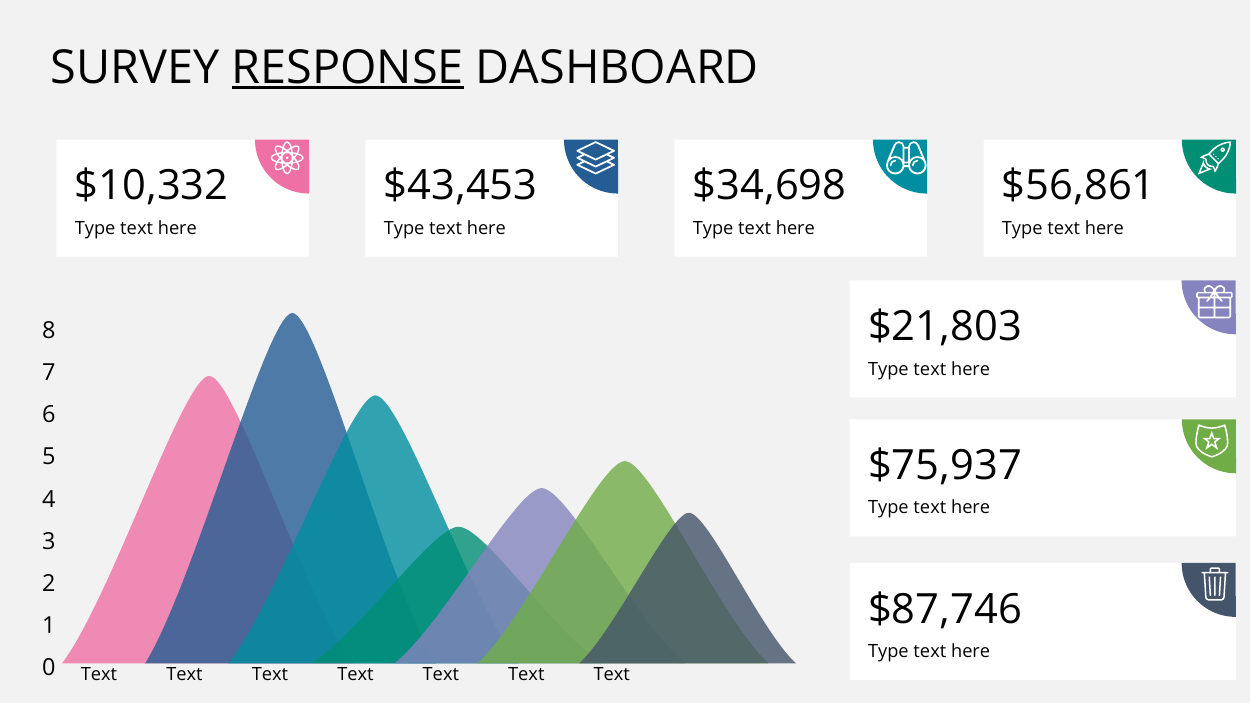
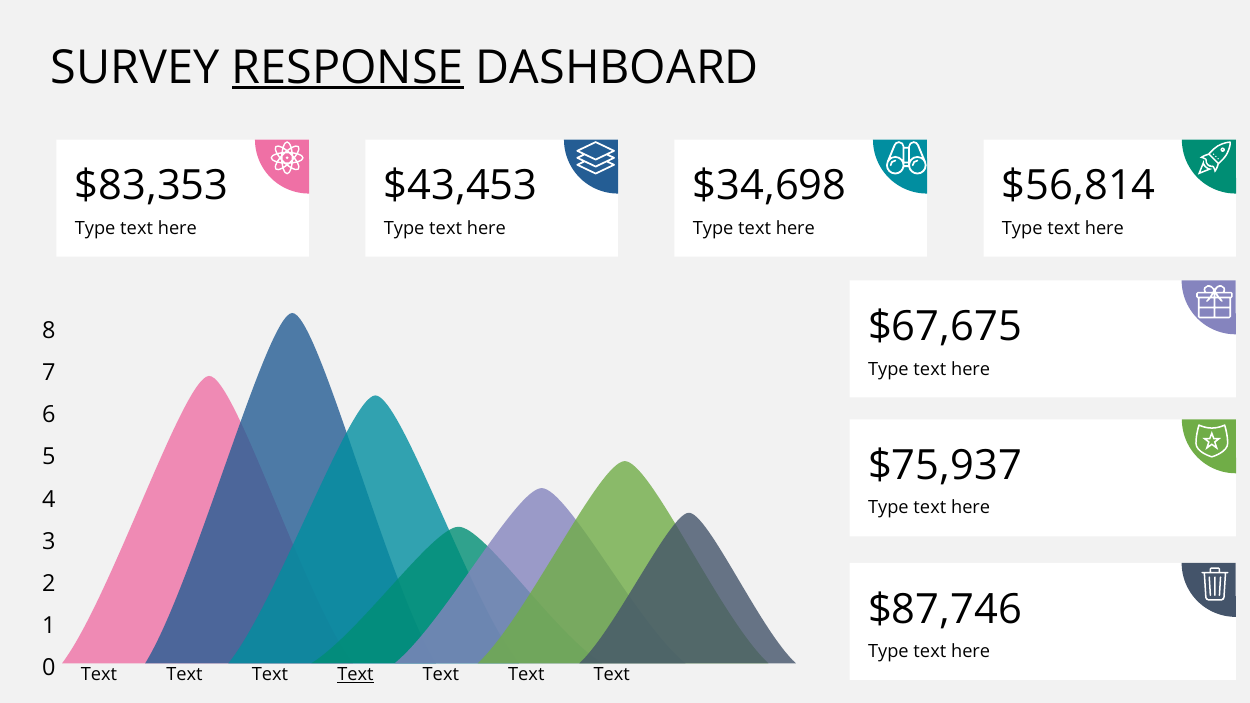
$10,332: $10,332 -> $83,353
$56,861: $56,861 -> $56,814
$21,803: $21,803 -> $67,675
Text at (355, 675) underline: none -> present
